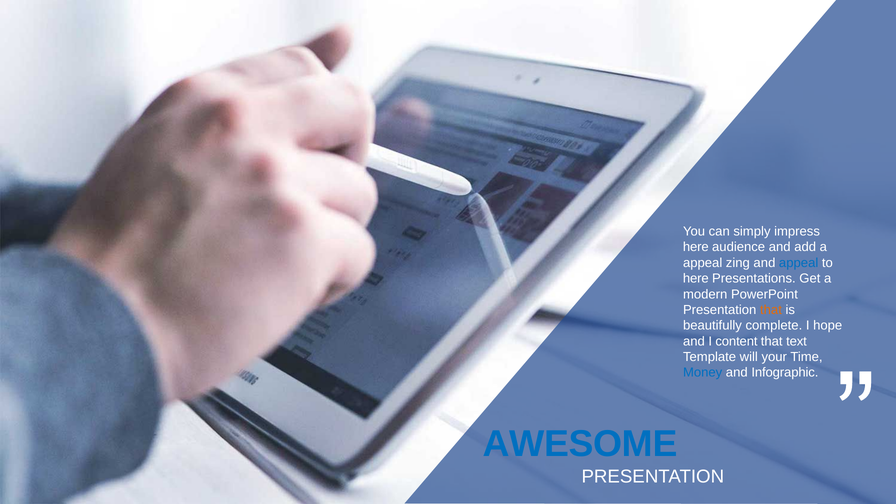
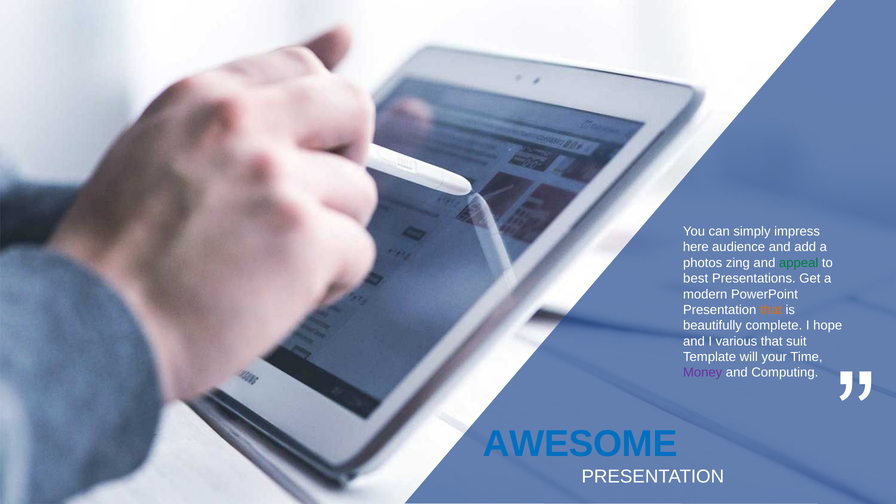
appeal at (703, 263): appeal -> photos
appeal at (799, 263) colour: blue -> green
here at (696, 279): here -> best
content: content -> various
text: text -> suit
Money colour: blue -> purple
Infographic: Infographic -> Computing
